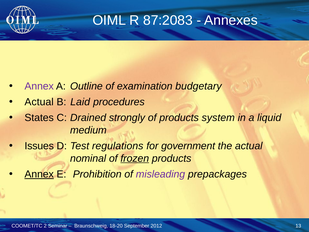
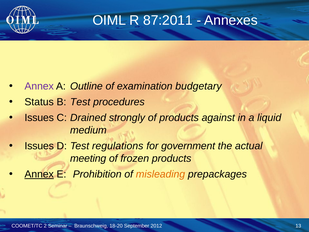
87:2083: 87:2083 -> 87:2011
Actual at (39, 102): Actual -> Status
B Laid: Laid -> Test
States at (39, 118): States -> Issues
system: system -> against
nominal: nominal -> meeting
frozen underline: present -> none
misleading colour: purple -> orange
